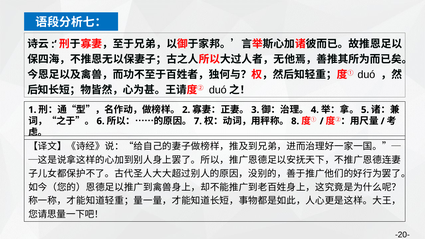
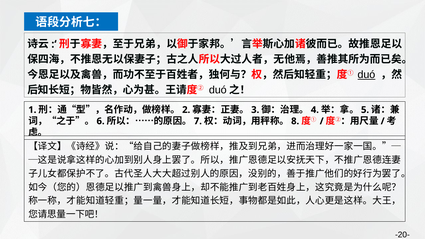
duó underline: none -> present
